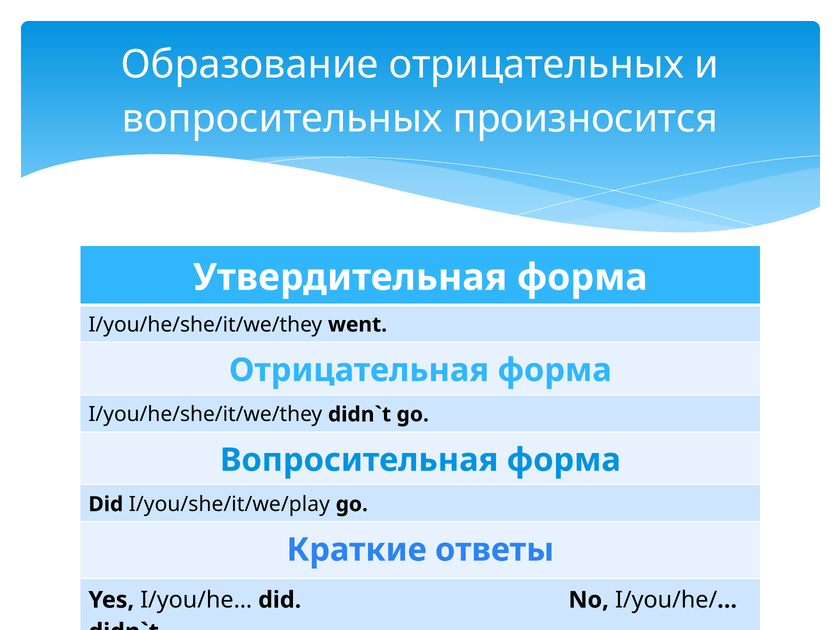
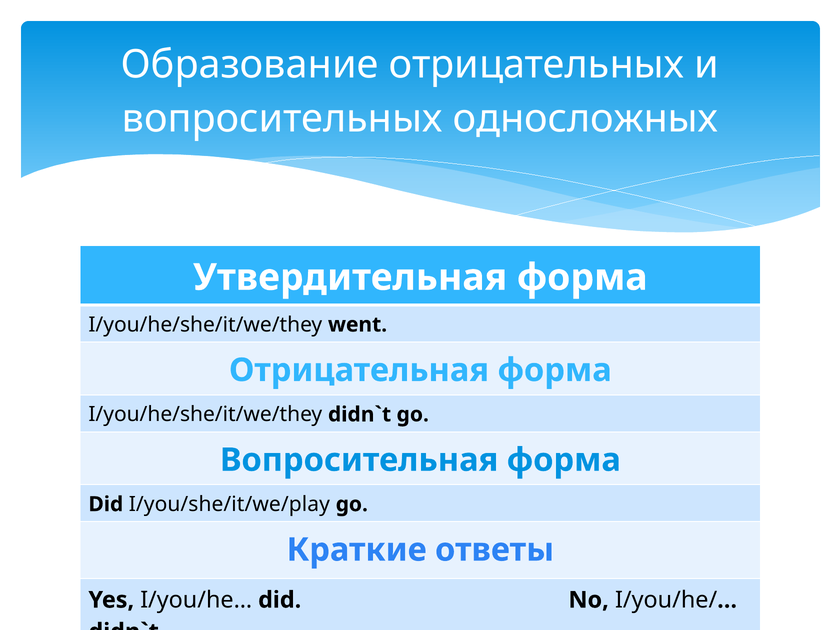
произносится: произносится -> односложных
